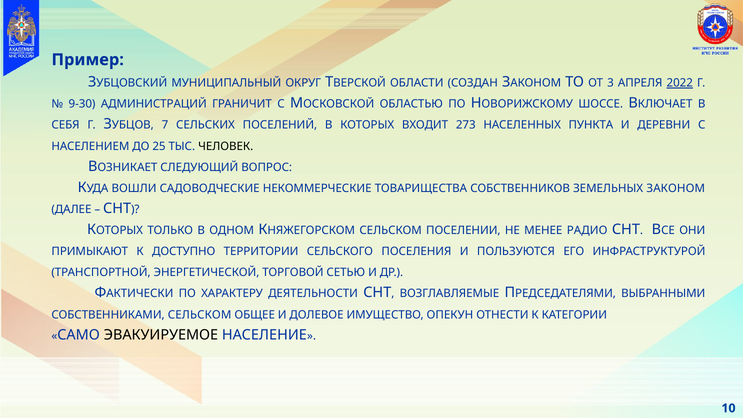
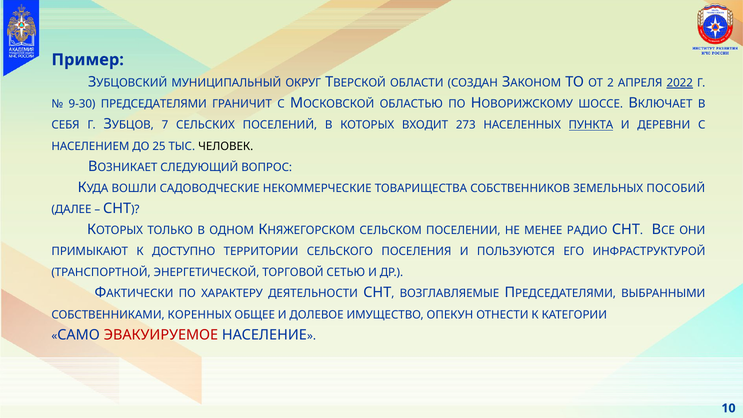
3: 3 -> 2
9-30 АДМИНИСТРАЦИЙ: АДМИНИСТРАЦИЙ -> ПРЕДСЕДАТЕЛЯМИ
ПУНКТА underline: none -> present
ЗЕМЕЛЬНЫХ ЗАКОНОМ: ЗАКОНОМ -> ПОСОБИЙ
СОБСТВЕННИКАМИ СЕЛЬСКОМ: СЕЛЬСКОМ -> КОРЕННЫХ
ЭВАКУИРУЕМОЕ colour: black -> red
